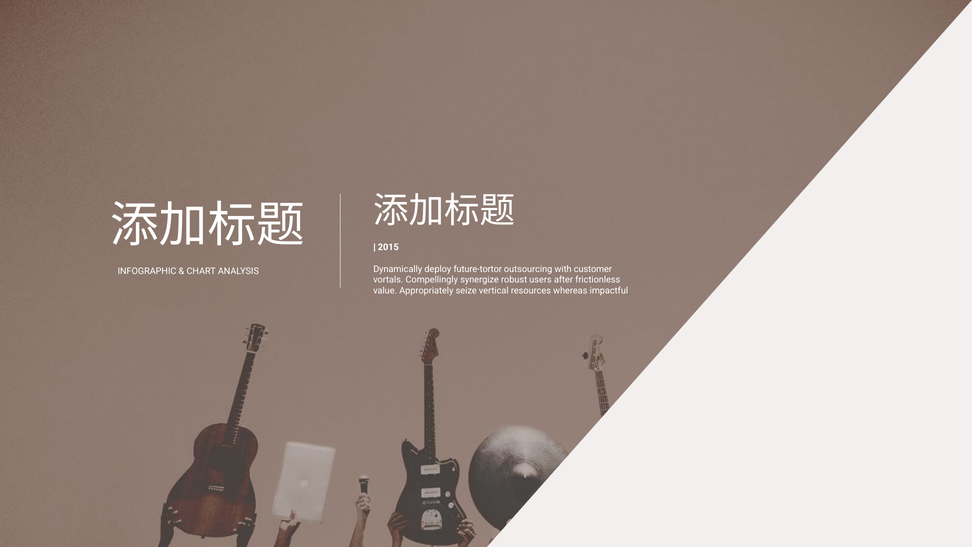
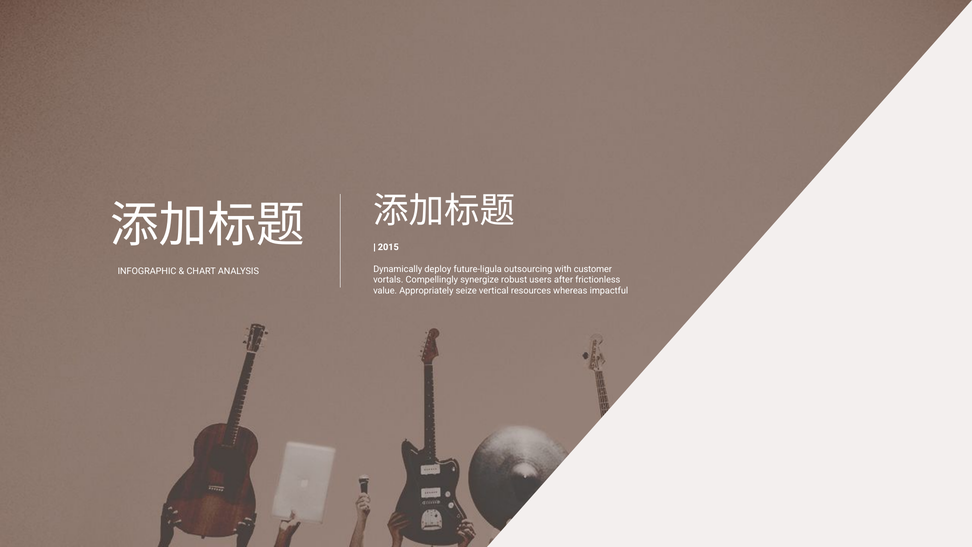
future-tortor: future-tortor -> future-ligula
